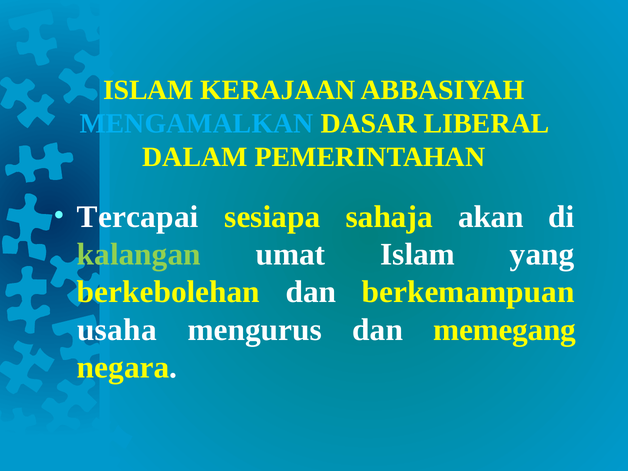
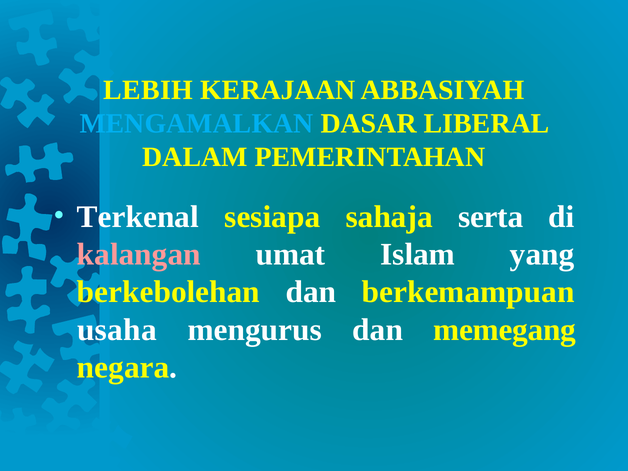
ISLAM at (148, 90): ISLAM -> LEBIH
Tercapai: Tercapai -> Terkenal
akan: akan -> serta
kalangan colour: light green -> pink
